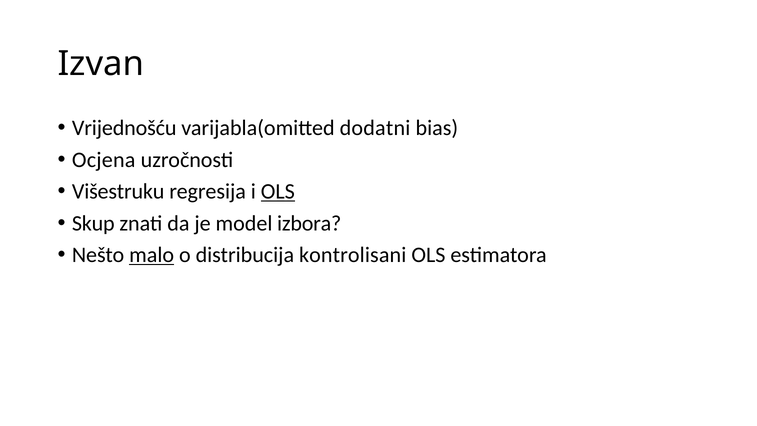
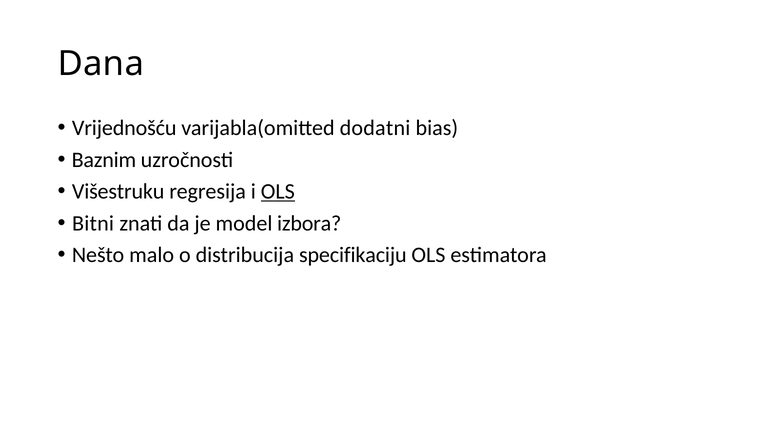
Izvan: Izvan -> Dana
Ocjena: Ocjena -> Baznim
Skup: Skup -> Bitni
malo underline: present -> none
kontrolisani: kontrolisani -> specifikaciju
